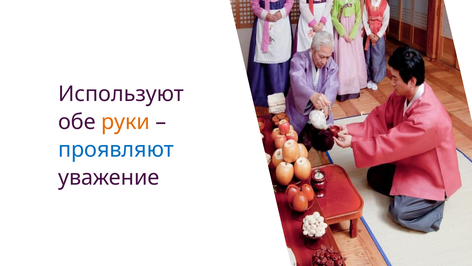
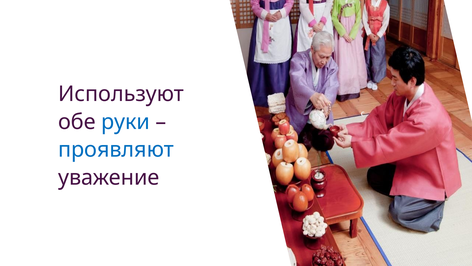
руки colour: orange -> blue
